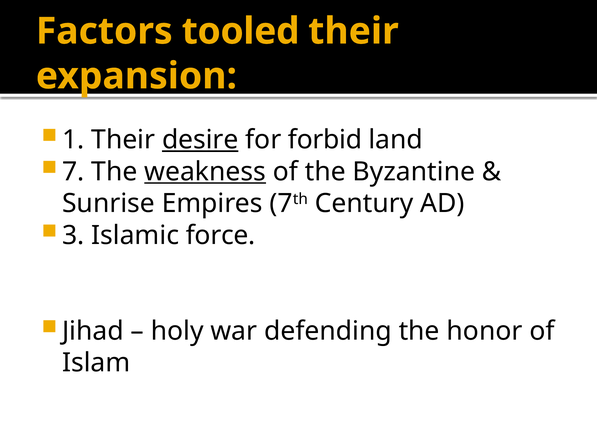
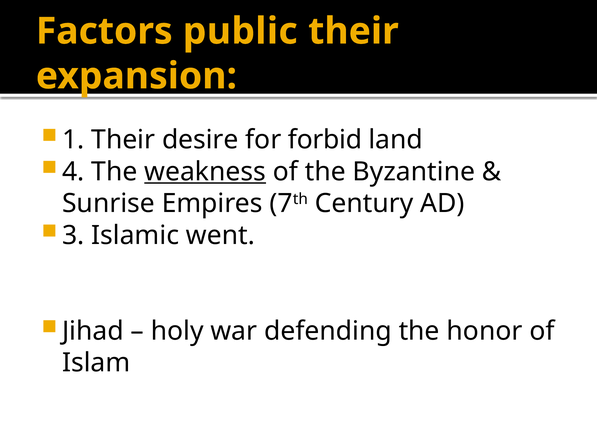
tooled: tooled -> public
desire underline: present -> none
7: 7 -> 4
force: force -> went
